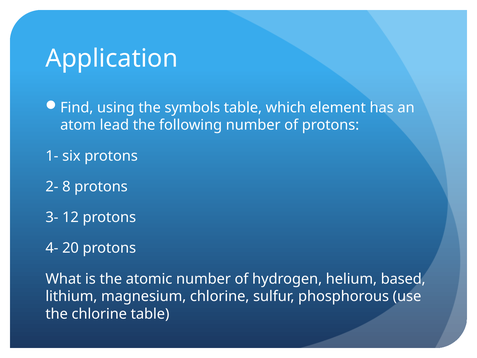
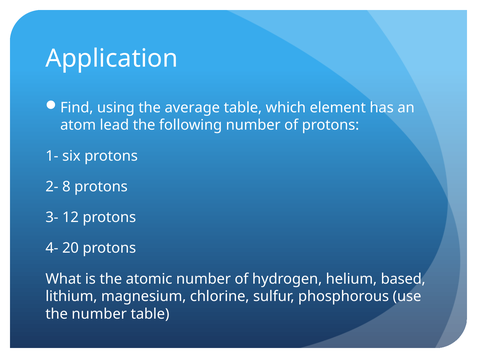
symbols: symbols -> average
the chlorine: chlorine -> number
